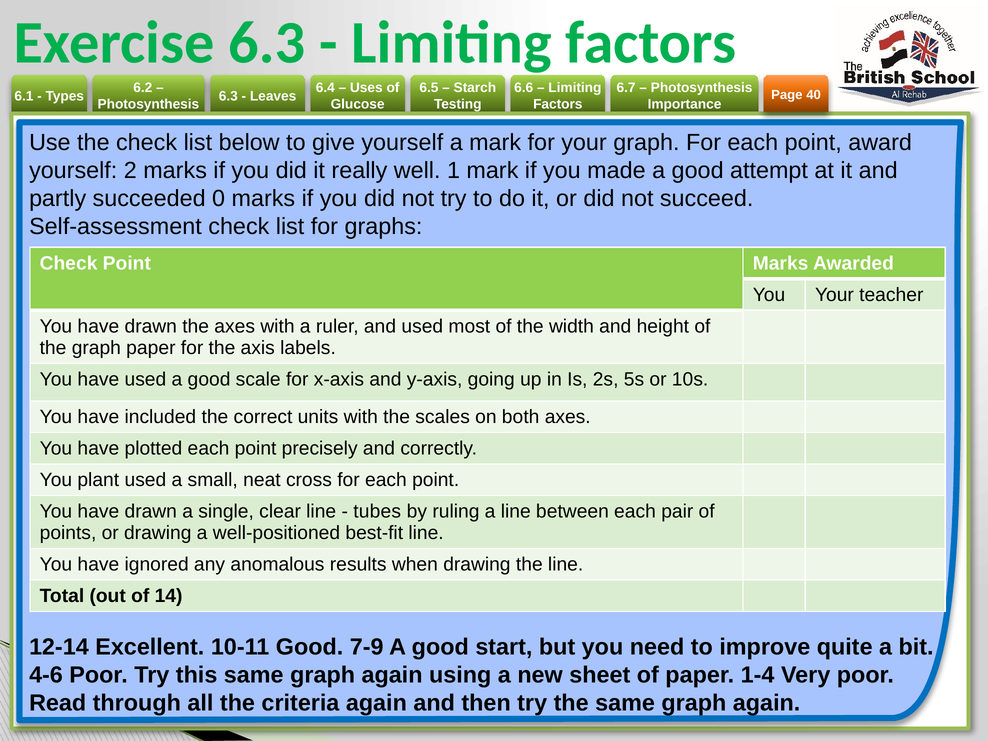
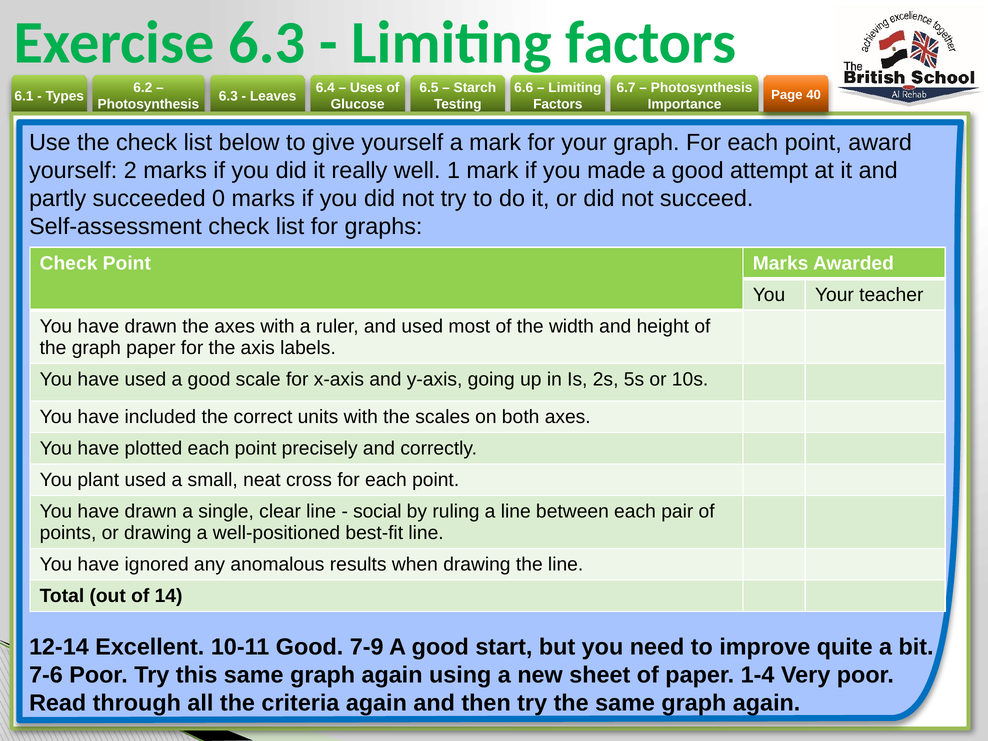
tubes: tubes -> social
4-6: 4-6 -> 7-6
